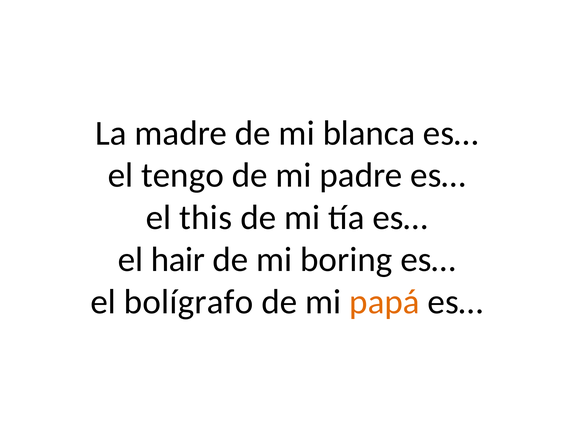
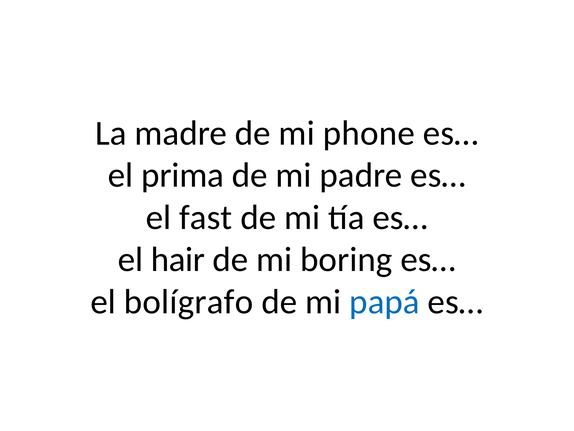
blanca: blanca -> phone
tengo: tengo -> prima
this: this -> fast
papá colour: orange -> blue
